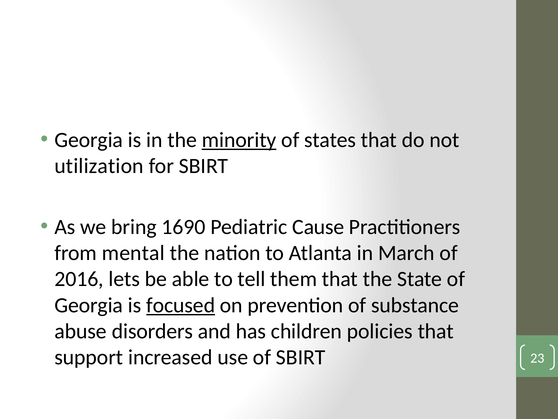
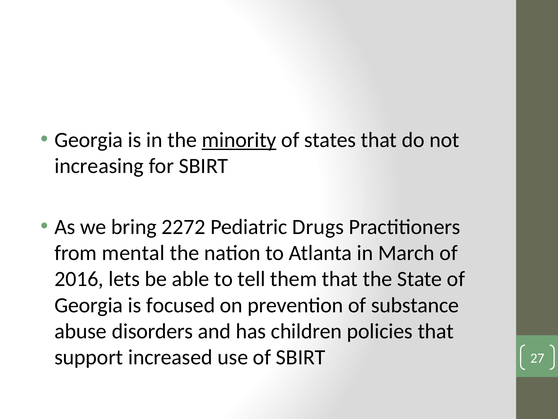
utilization: utilization -> increasing
1690: 1690 -> 2272
Cause: Cause -> Drugs
focused underline: present -> none
23: 23 -> 27
